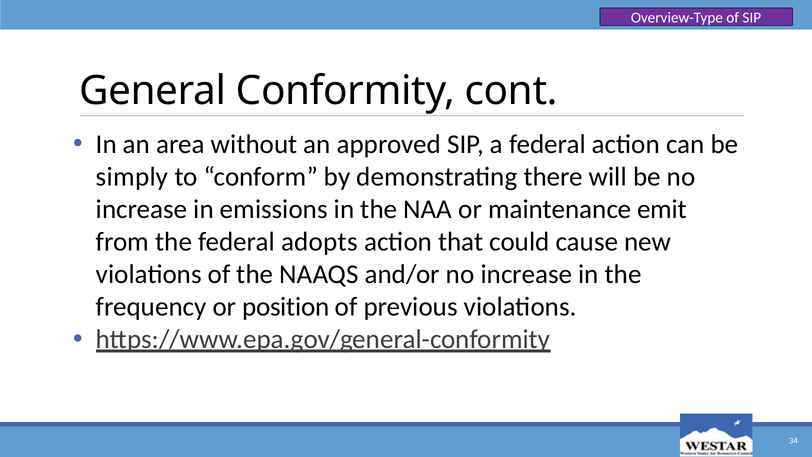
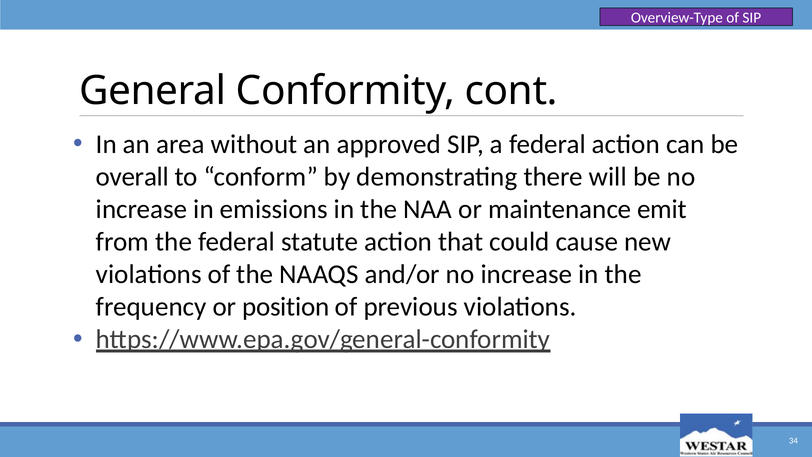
simply: simply -> overall
adopts: adopts -> statute
